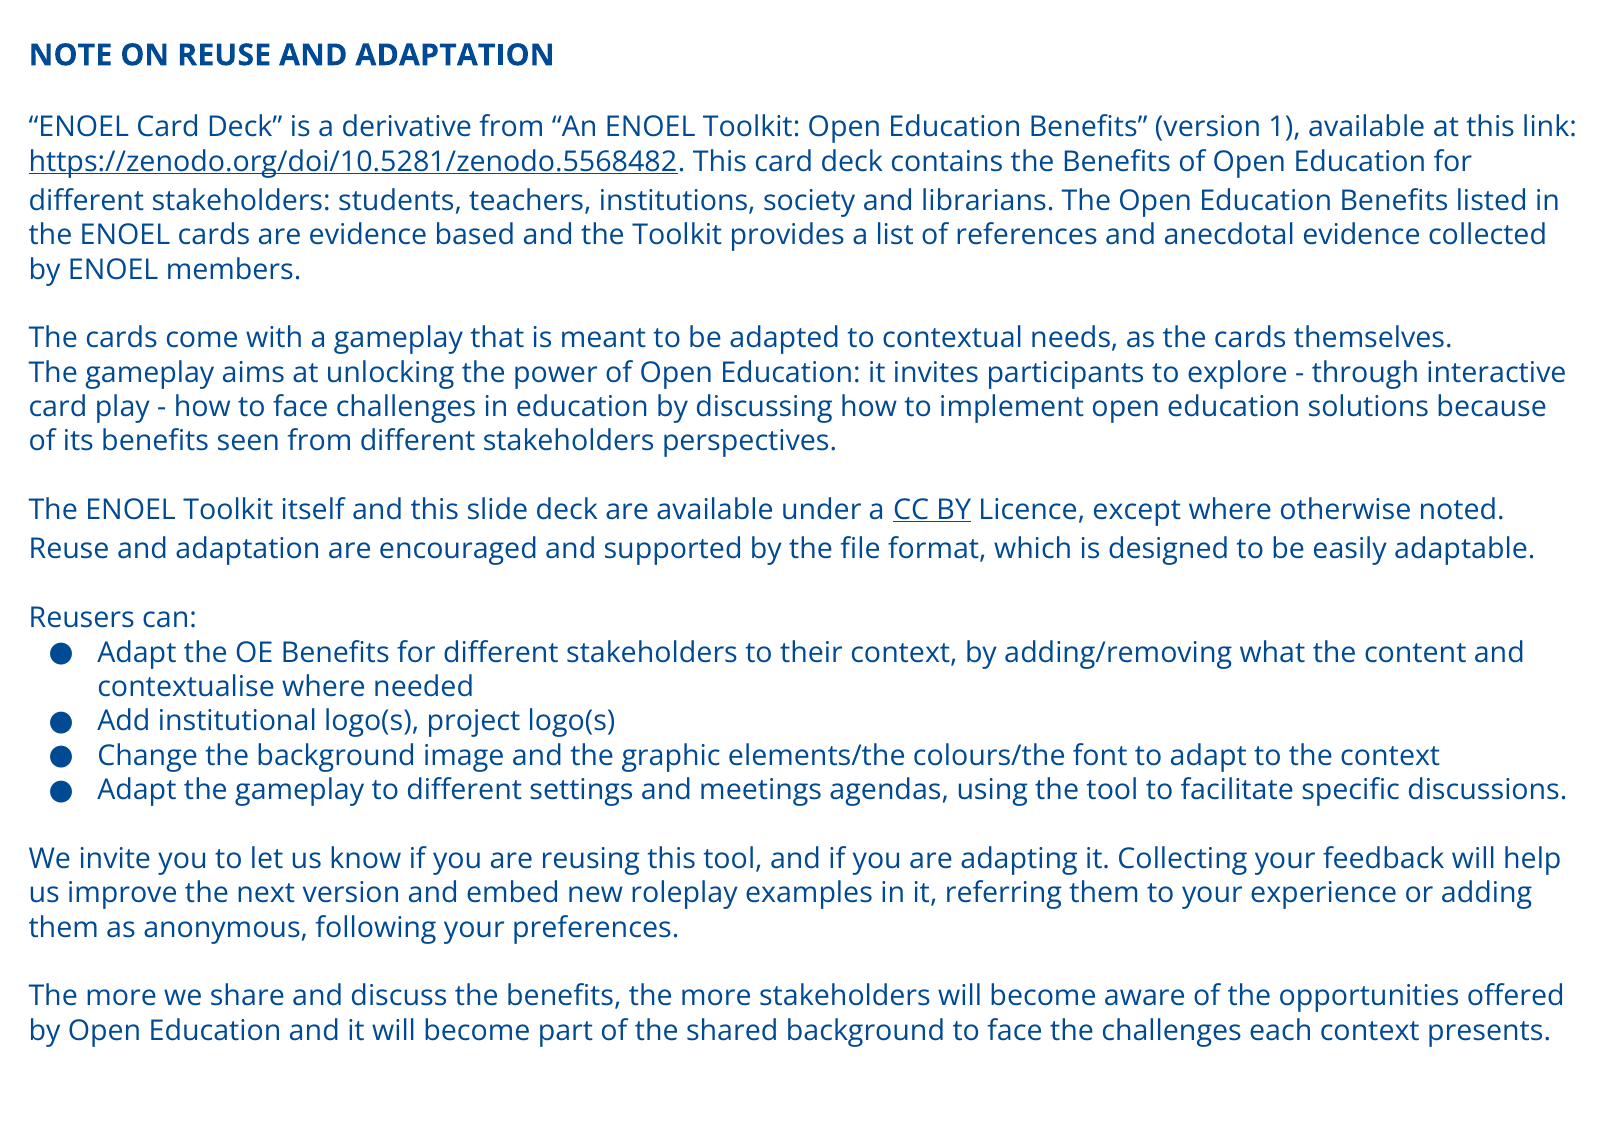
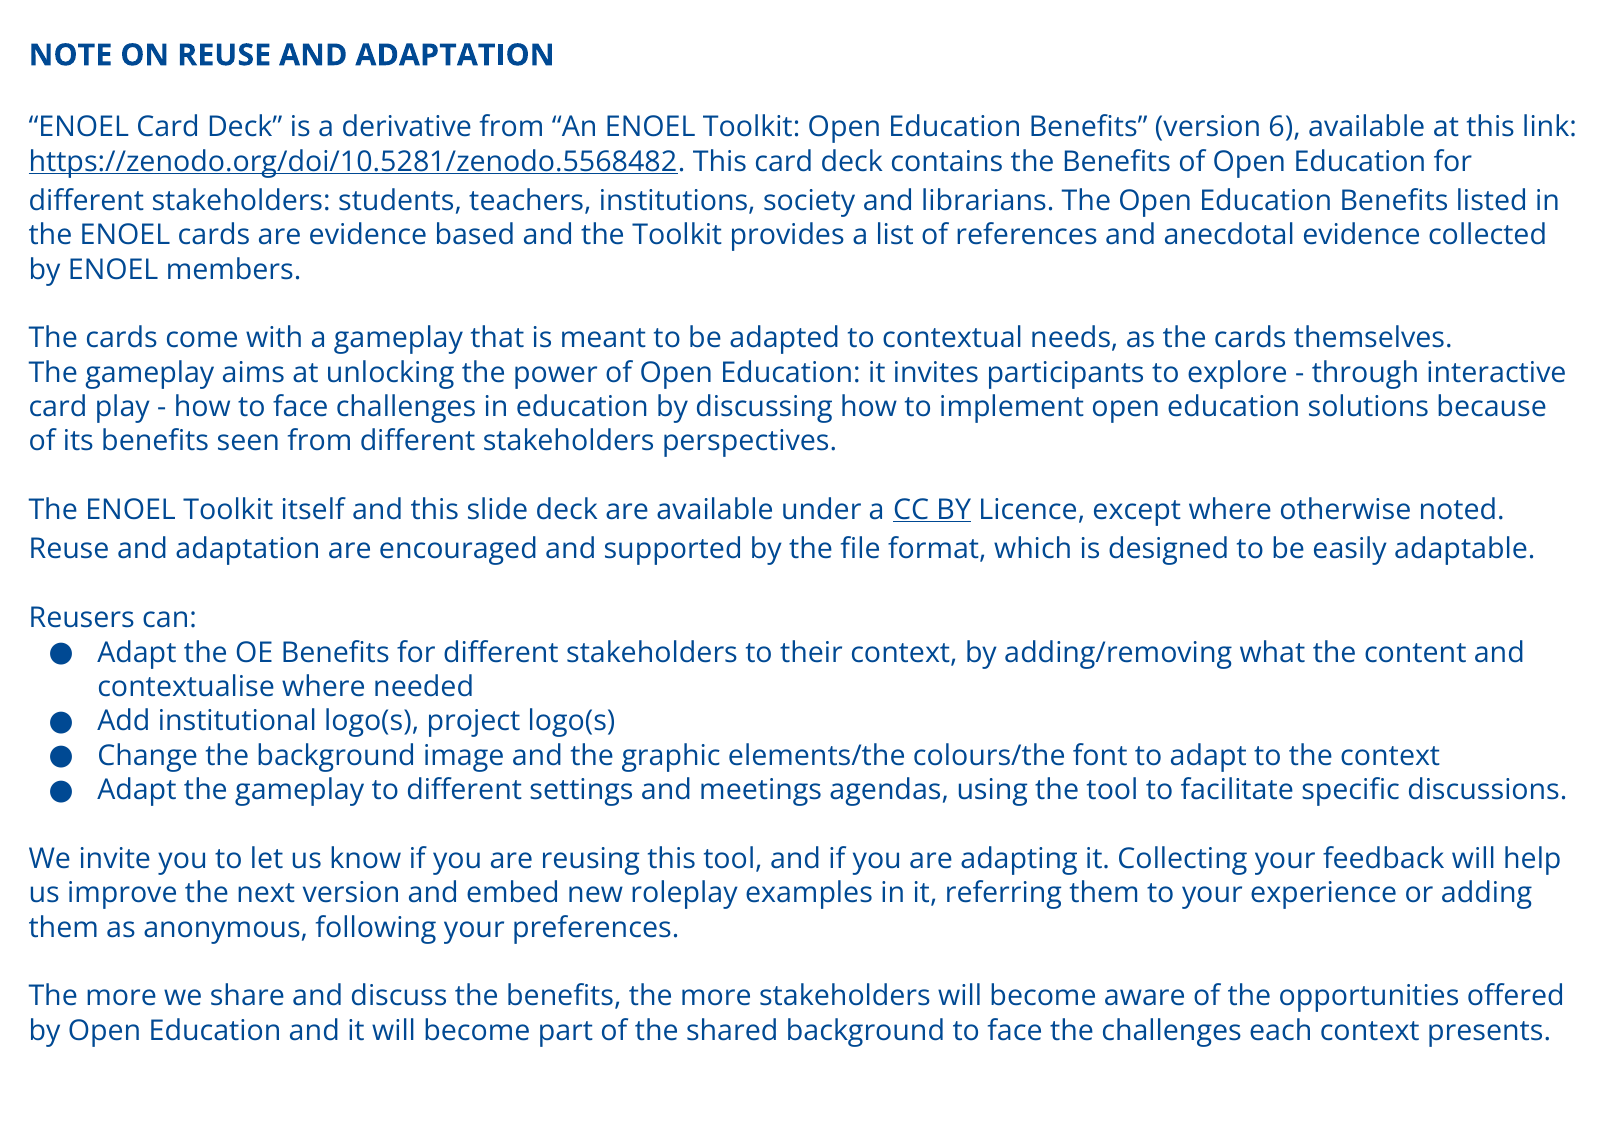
1: 1 -> 6
